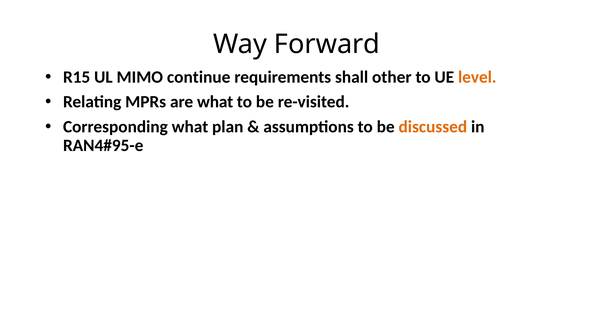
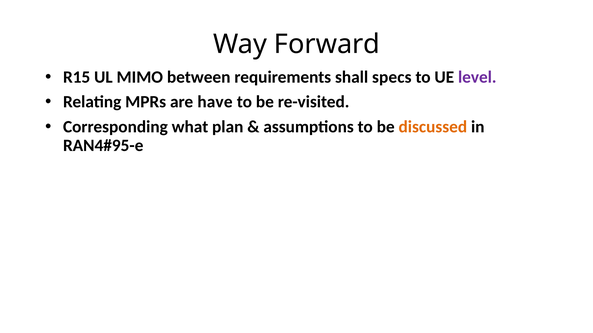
continue: continue -> between
other: other -> specs
level colour: orange -> purple
are what: what -> have
